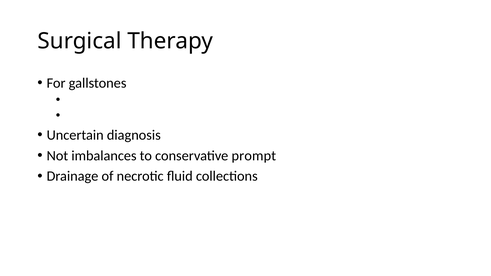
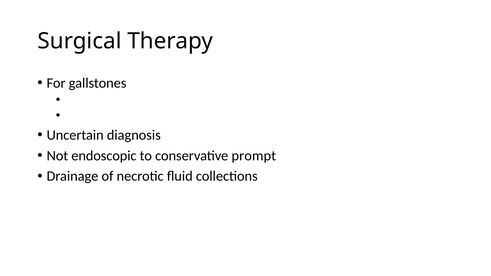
imbalances: imbalances -> endoscopic
